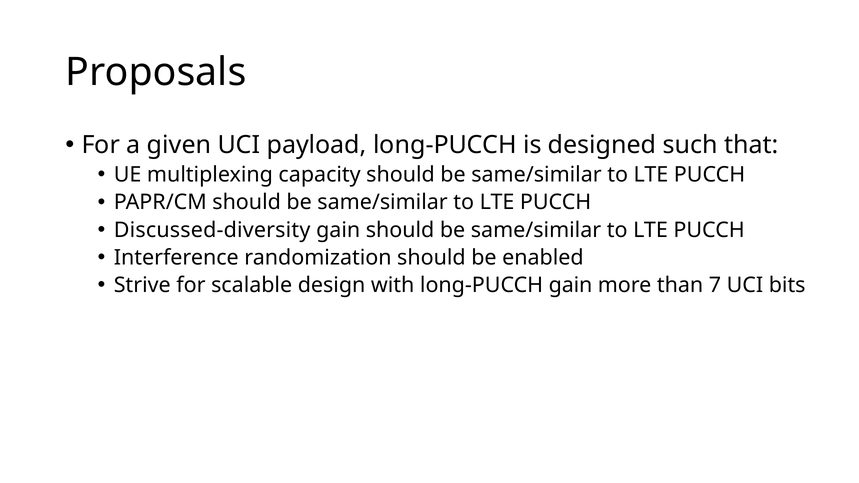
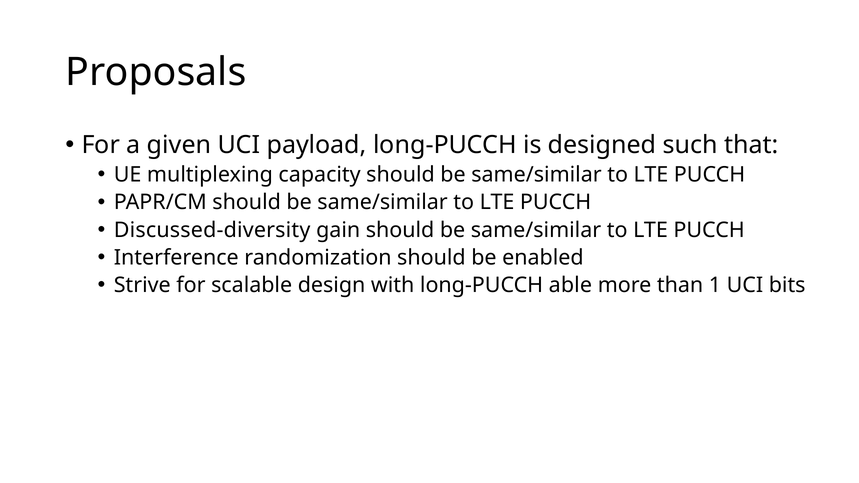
long-PUCCH gain: gain -> able
7: 7 -> 1
